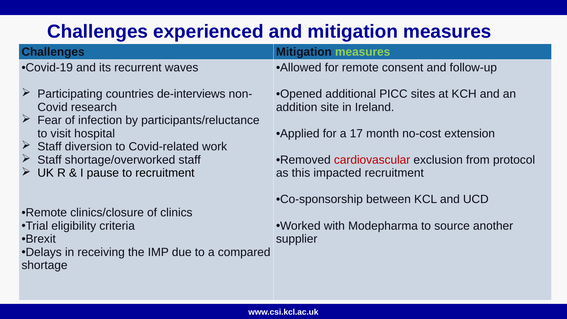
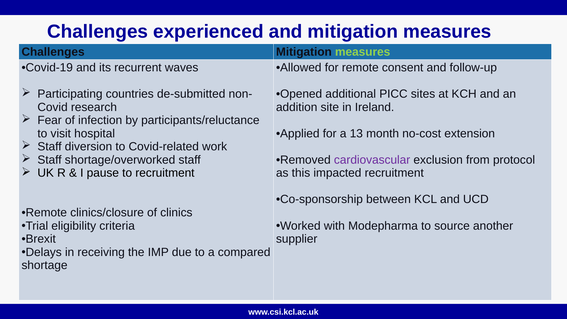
de-interviews: de-interviews -> de-submitted
17: 17 -> 13
cardiovascular colour: red -> purple
